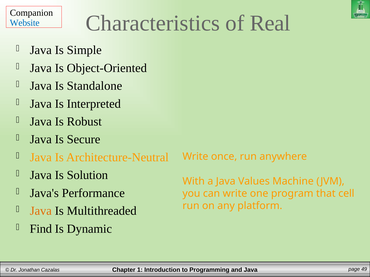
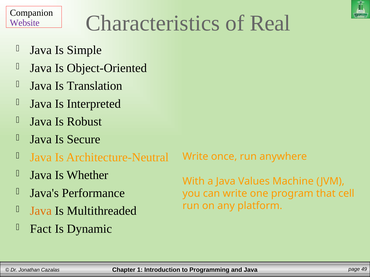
Website colour: blue -> purple
Standalone: Standalone -> Translation
Solution: Solution -> Whether
Find: Find -> Fact
